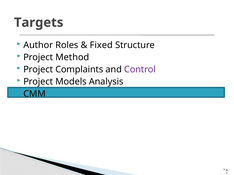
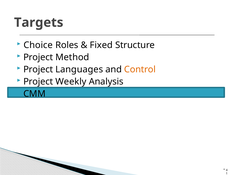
Author: Author -> Choice
Complaints: Complaints -> Languages
Control colour: purple -> orange
Models: Models -> Weekly
